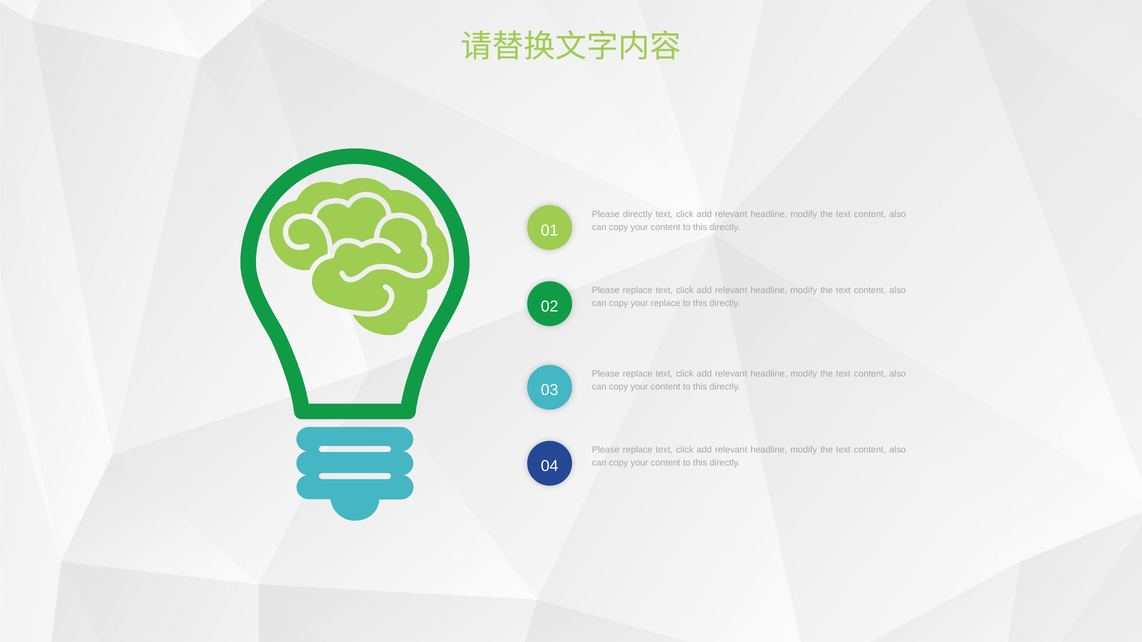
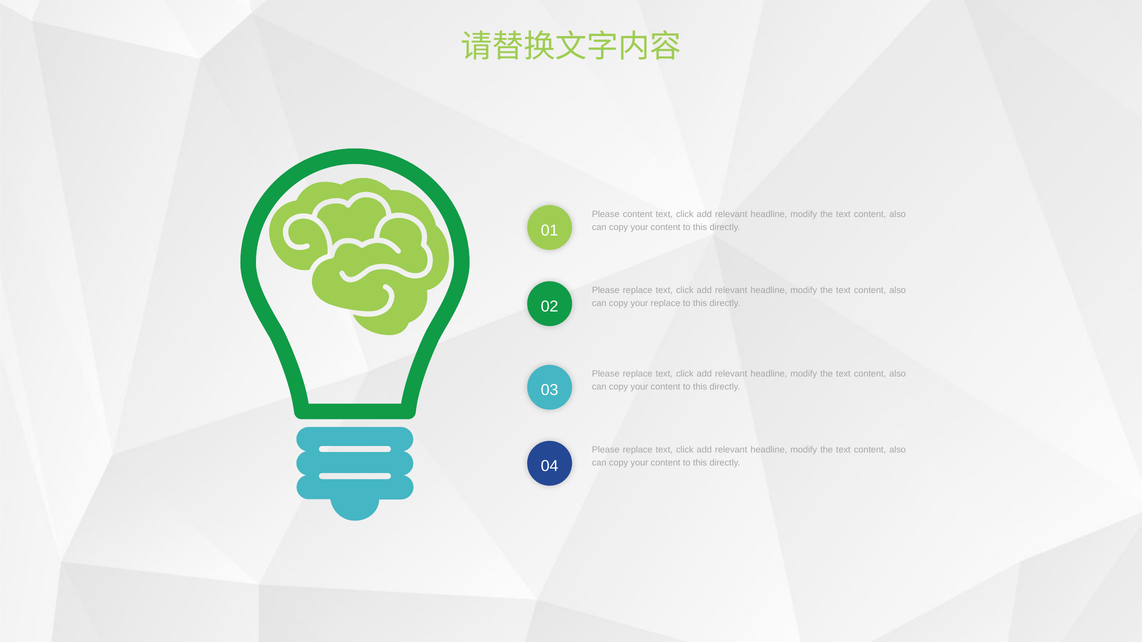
Please directly: directly -> content
